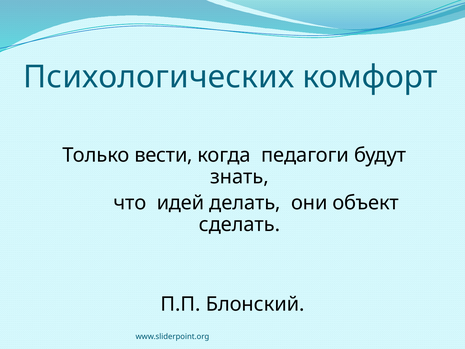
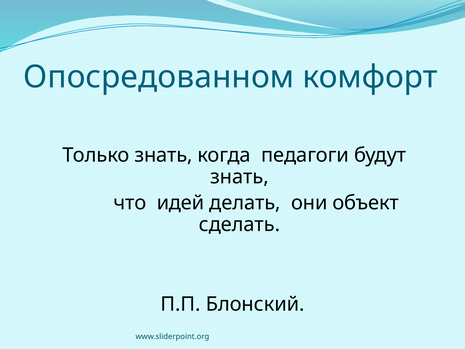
Психологических: Психологических -> Опосредованном
Только вести: вести -> знать
